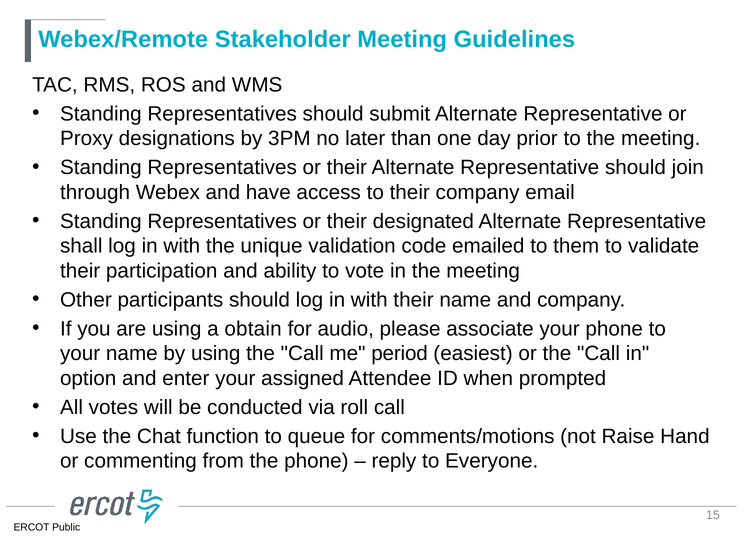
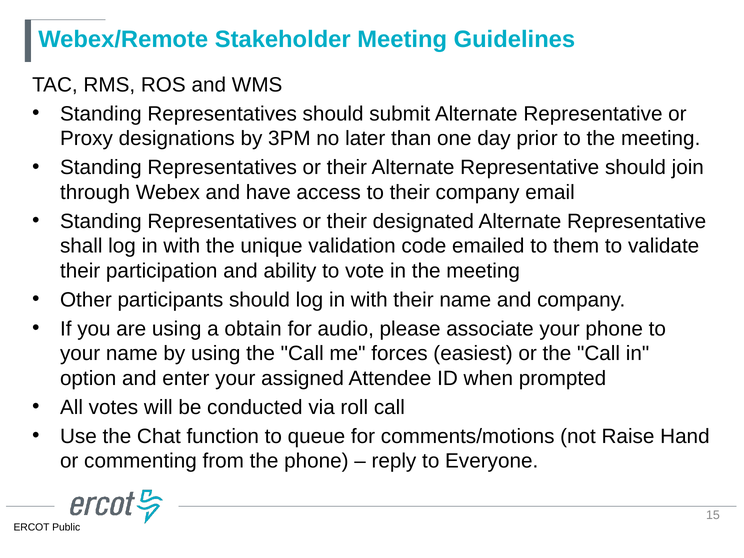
period: period -> forces
